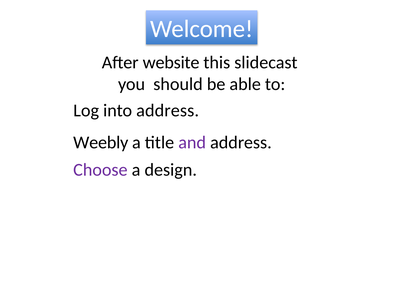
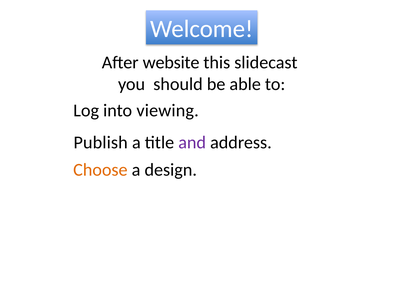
into address: address -> viewing
Weebly: Weebly -> Publish
Choose colour: purple -> orange
